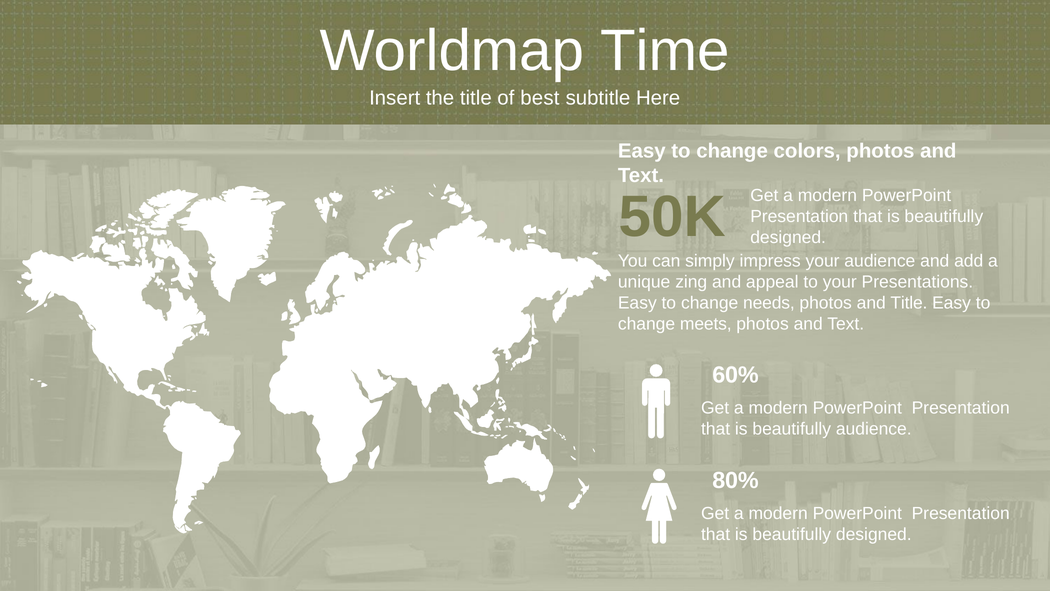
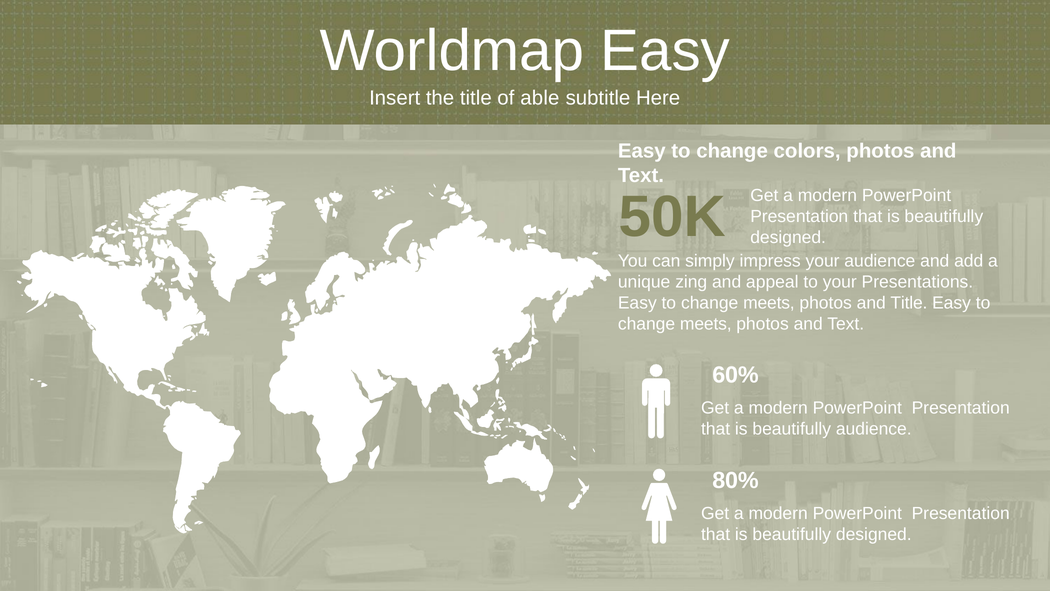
Worldmap Time: Time -> Easy
best: best -> able
needs at (769, 303): needs -> meets
